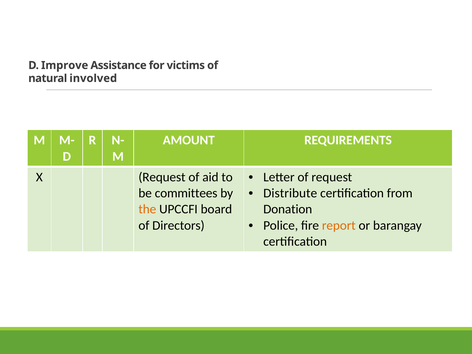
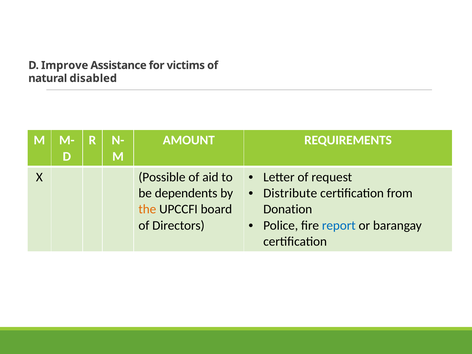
involved: involved -> disabled
X Request: Request -> Possible
committees: committees -> dependents
report colour: orange -> blue
